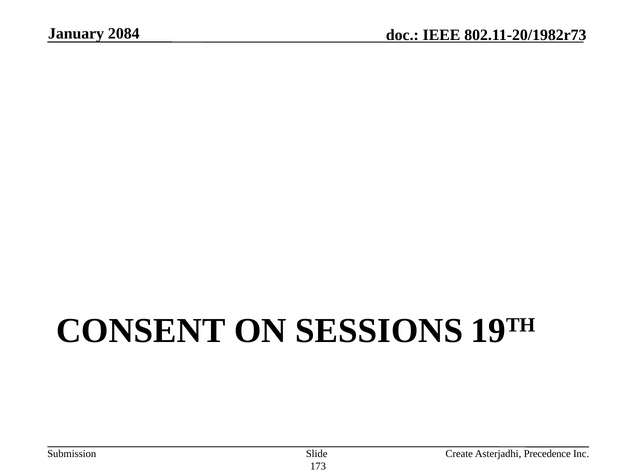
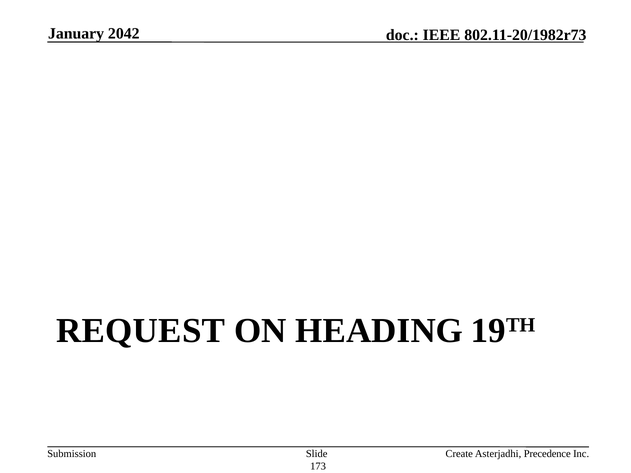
2084: 2084 -> 2042
CONSENT: CONSENT -> REQUEST
SESSIONS: SESSIONS -> HEADING
